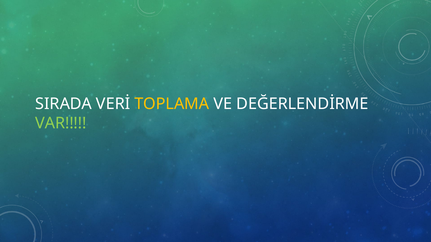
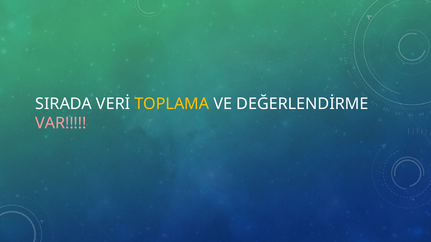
VAR colour: light green -> pink
